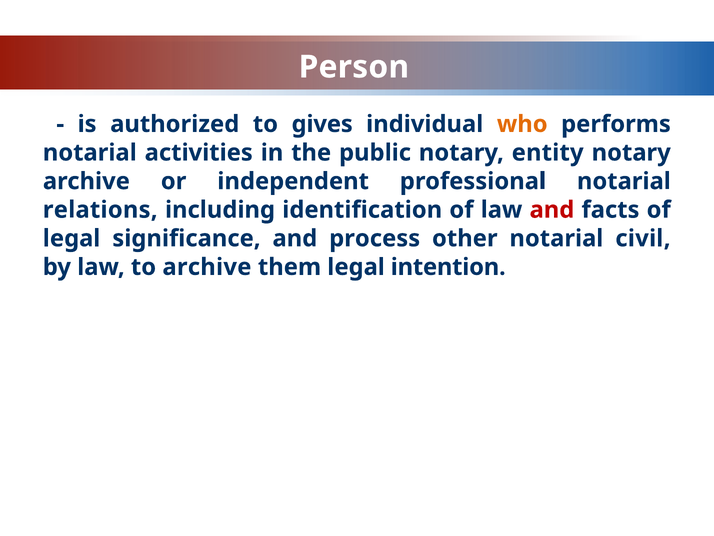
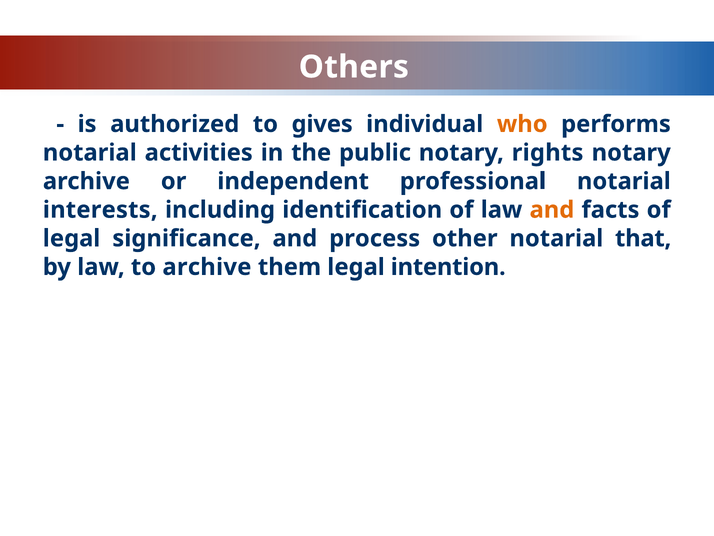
Person: Person -> Others
entity: entity -> rights
relations: relations -> interests
and at (552, 210) colour: red -> orange
civil: civil -> that
